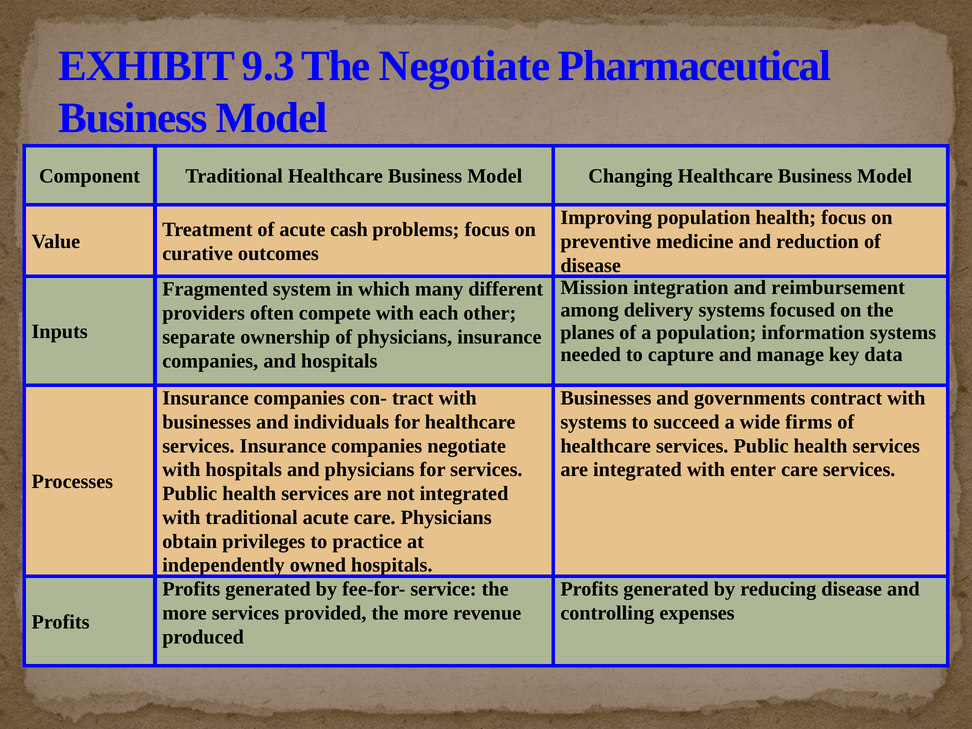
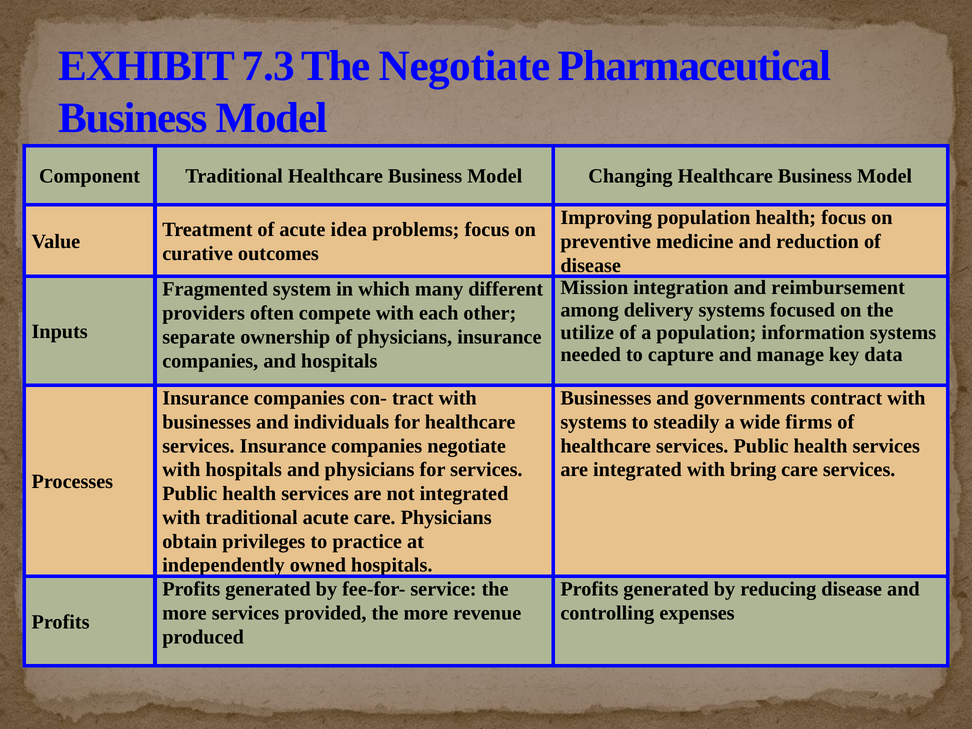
9.3: 9.3 -> 7.3
cash: cash -> idea
planes: planes -> utilize
succeed: succeed -> steadily
enter: enter -> bring
